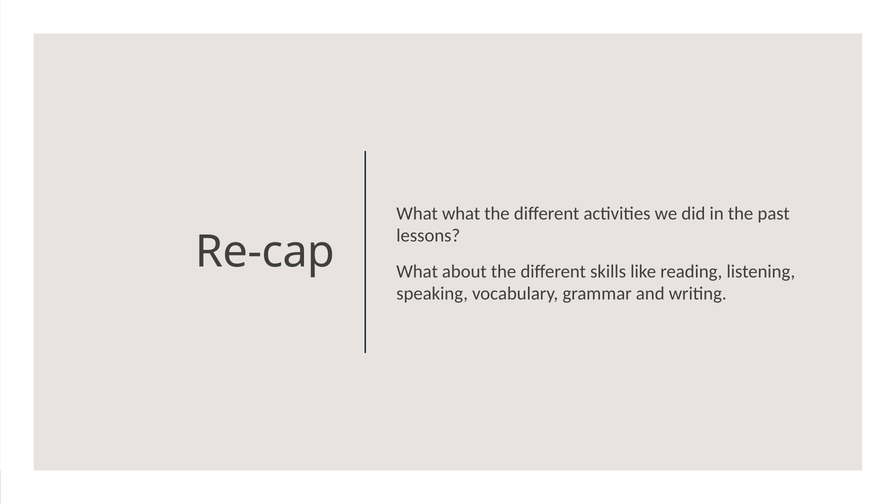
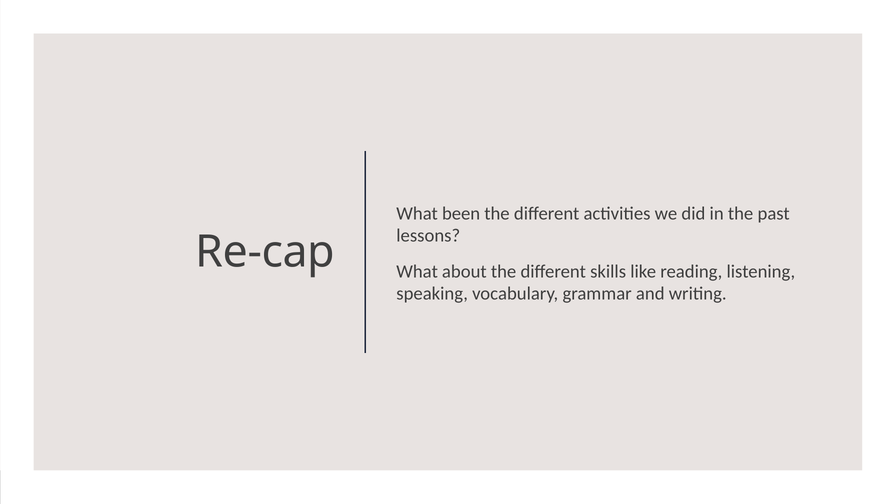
What what: what -> been
